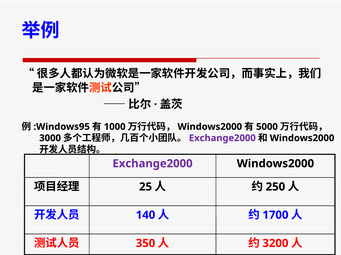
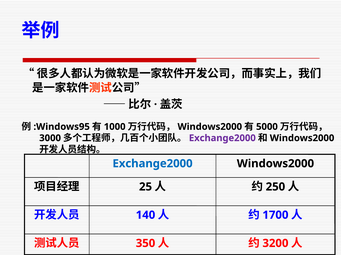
Exchange2000 at (153, 164) colour: purple -> blue
